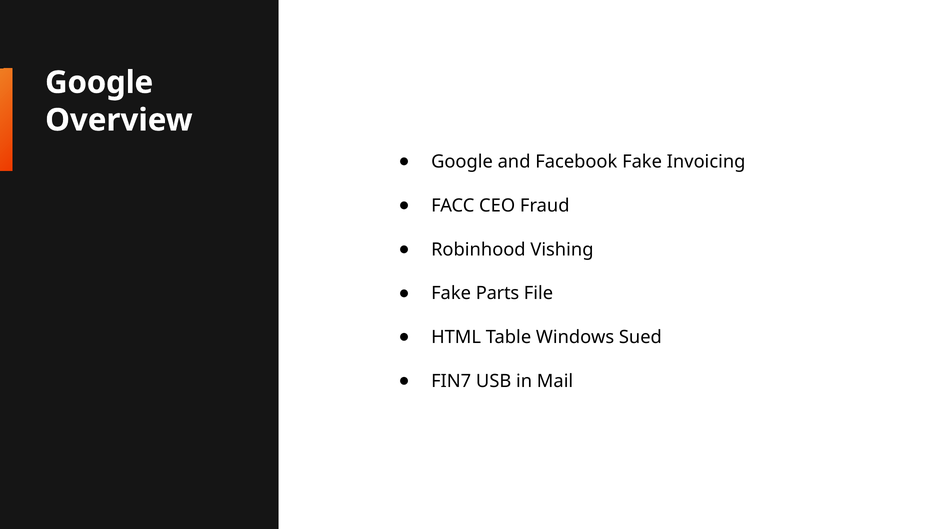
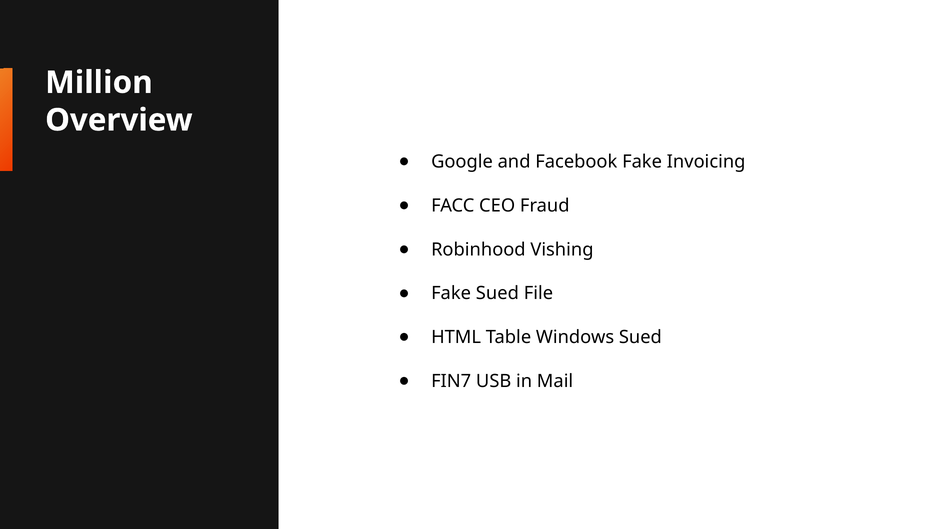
Google at (99, 83): Google -> Million
Fake Parts: Parts -> Sued
